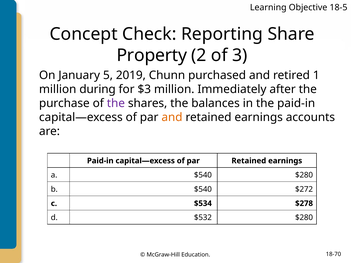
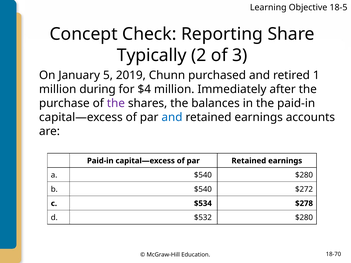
Property: Property -> Typically
$3: $3 -> $4
and at (172, 117) colour: orange -> blue
